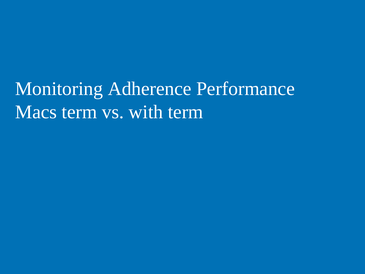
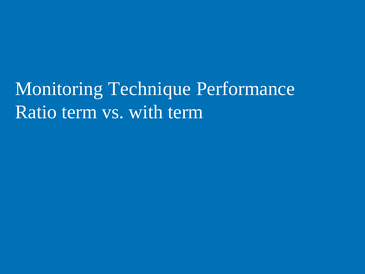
Adherence: Adherence -> Technique
Macs: Macs -> Ratio
